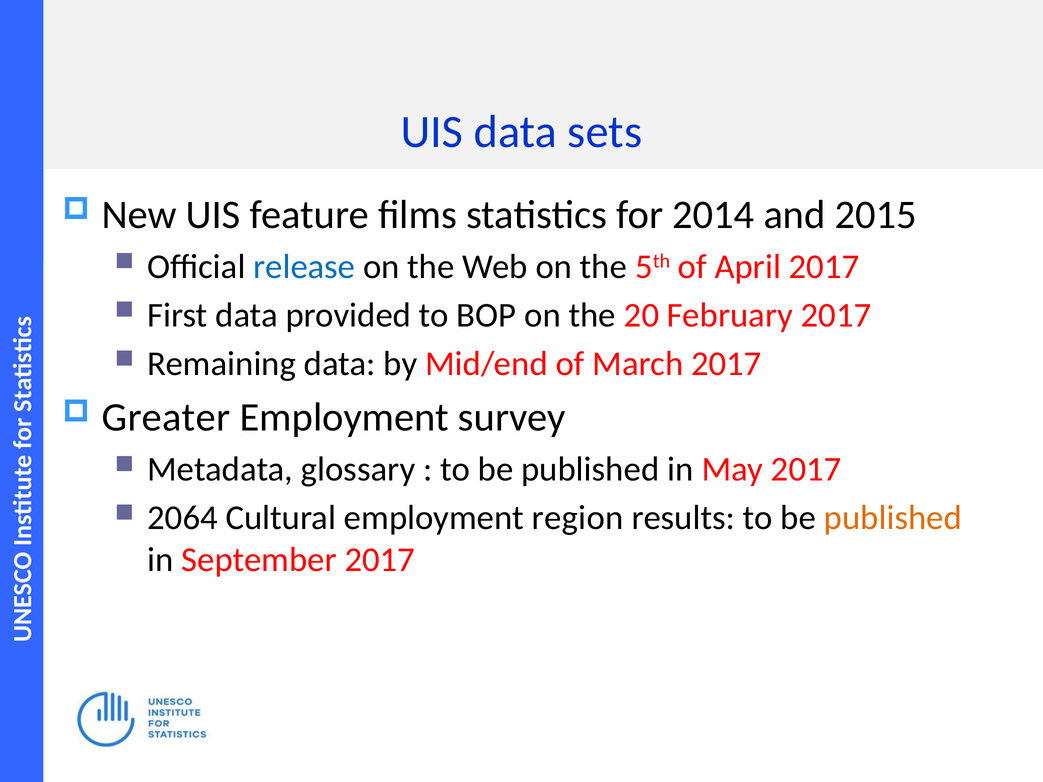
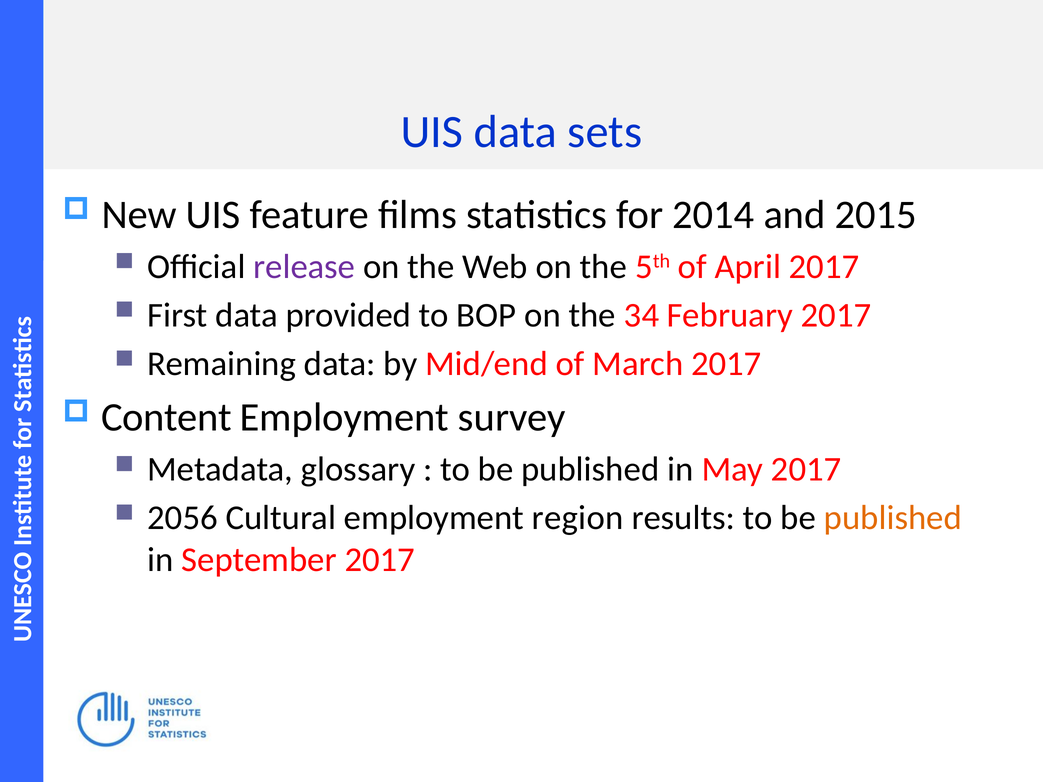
release colour: blue -> purple
20: 20 -> 34
Greater: Greater -> Content
2064: 2064 -> 2056
